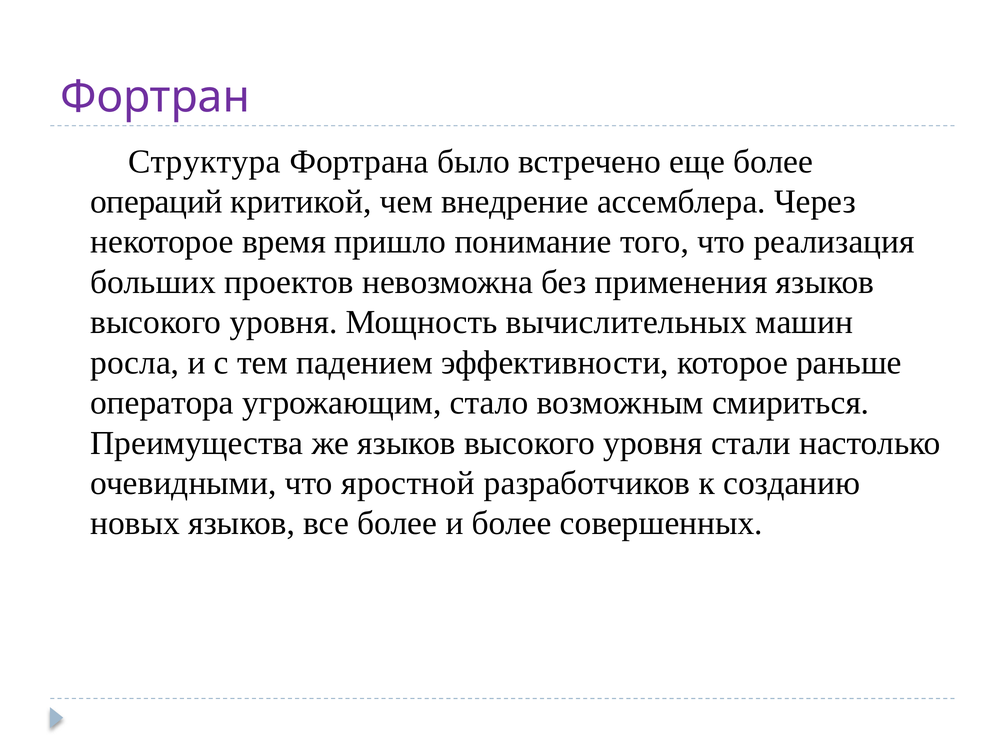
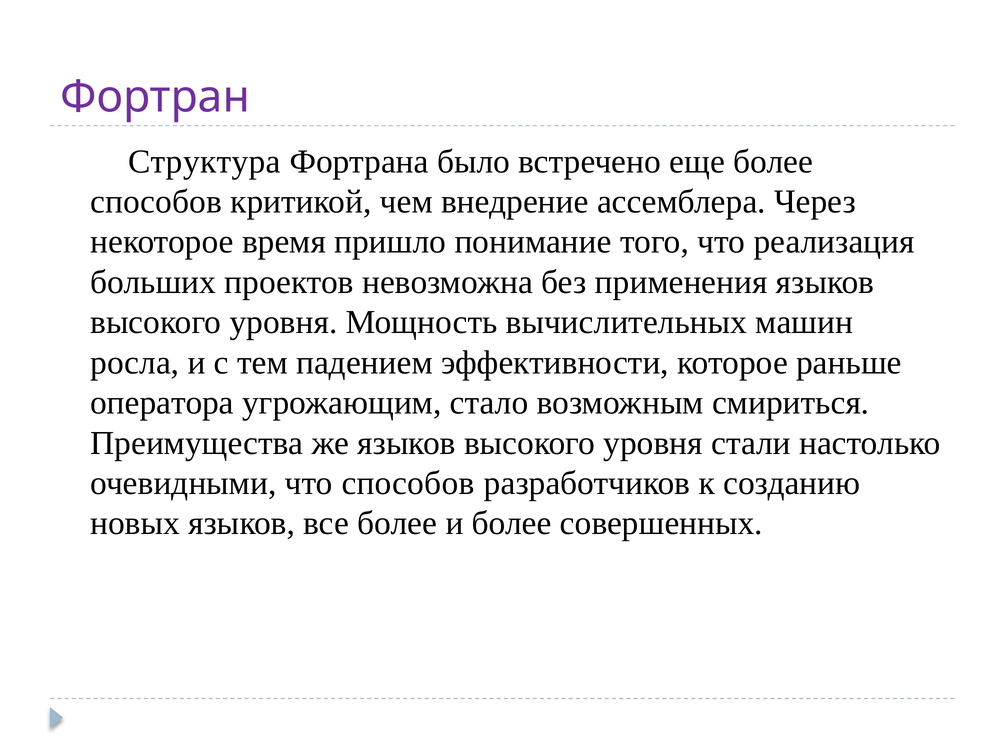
операций at (156, 202): операций -> способов
что яростной: яростной -> способов
